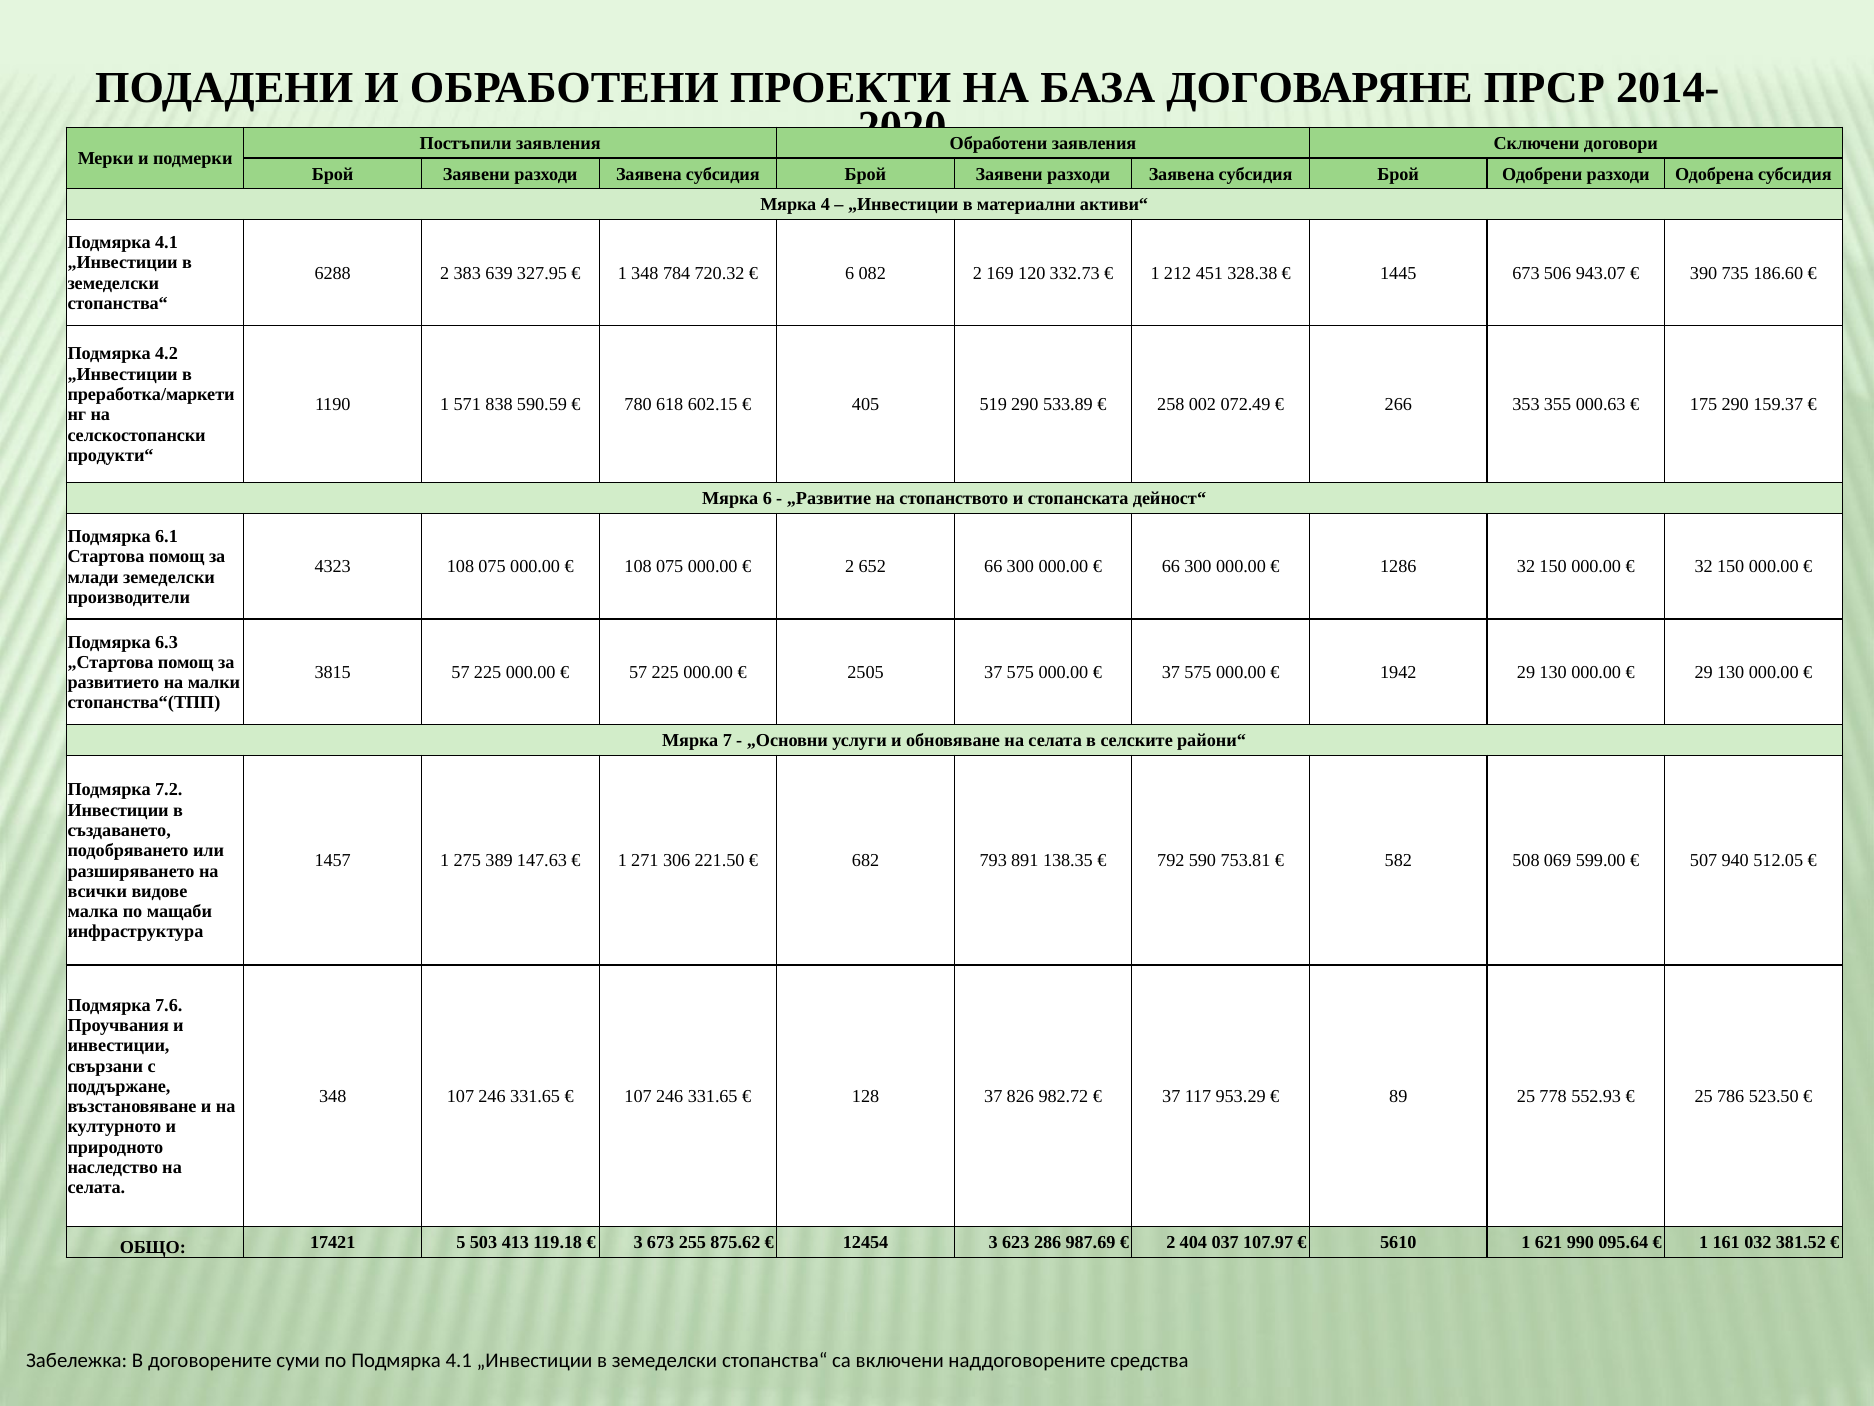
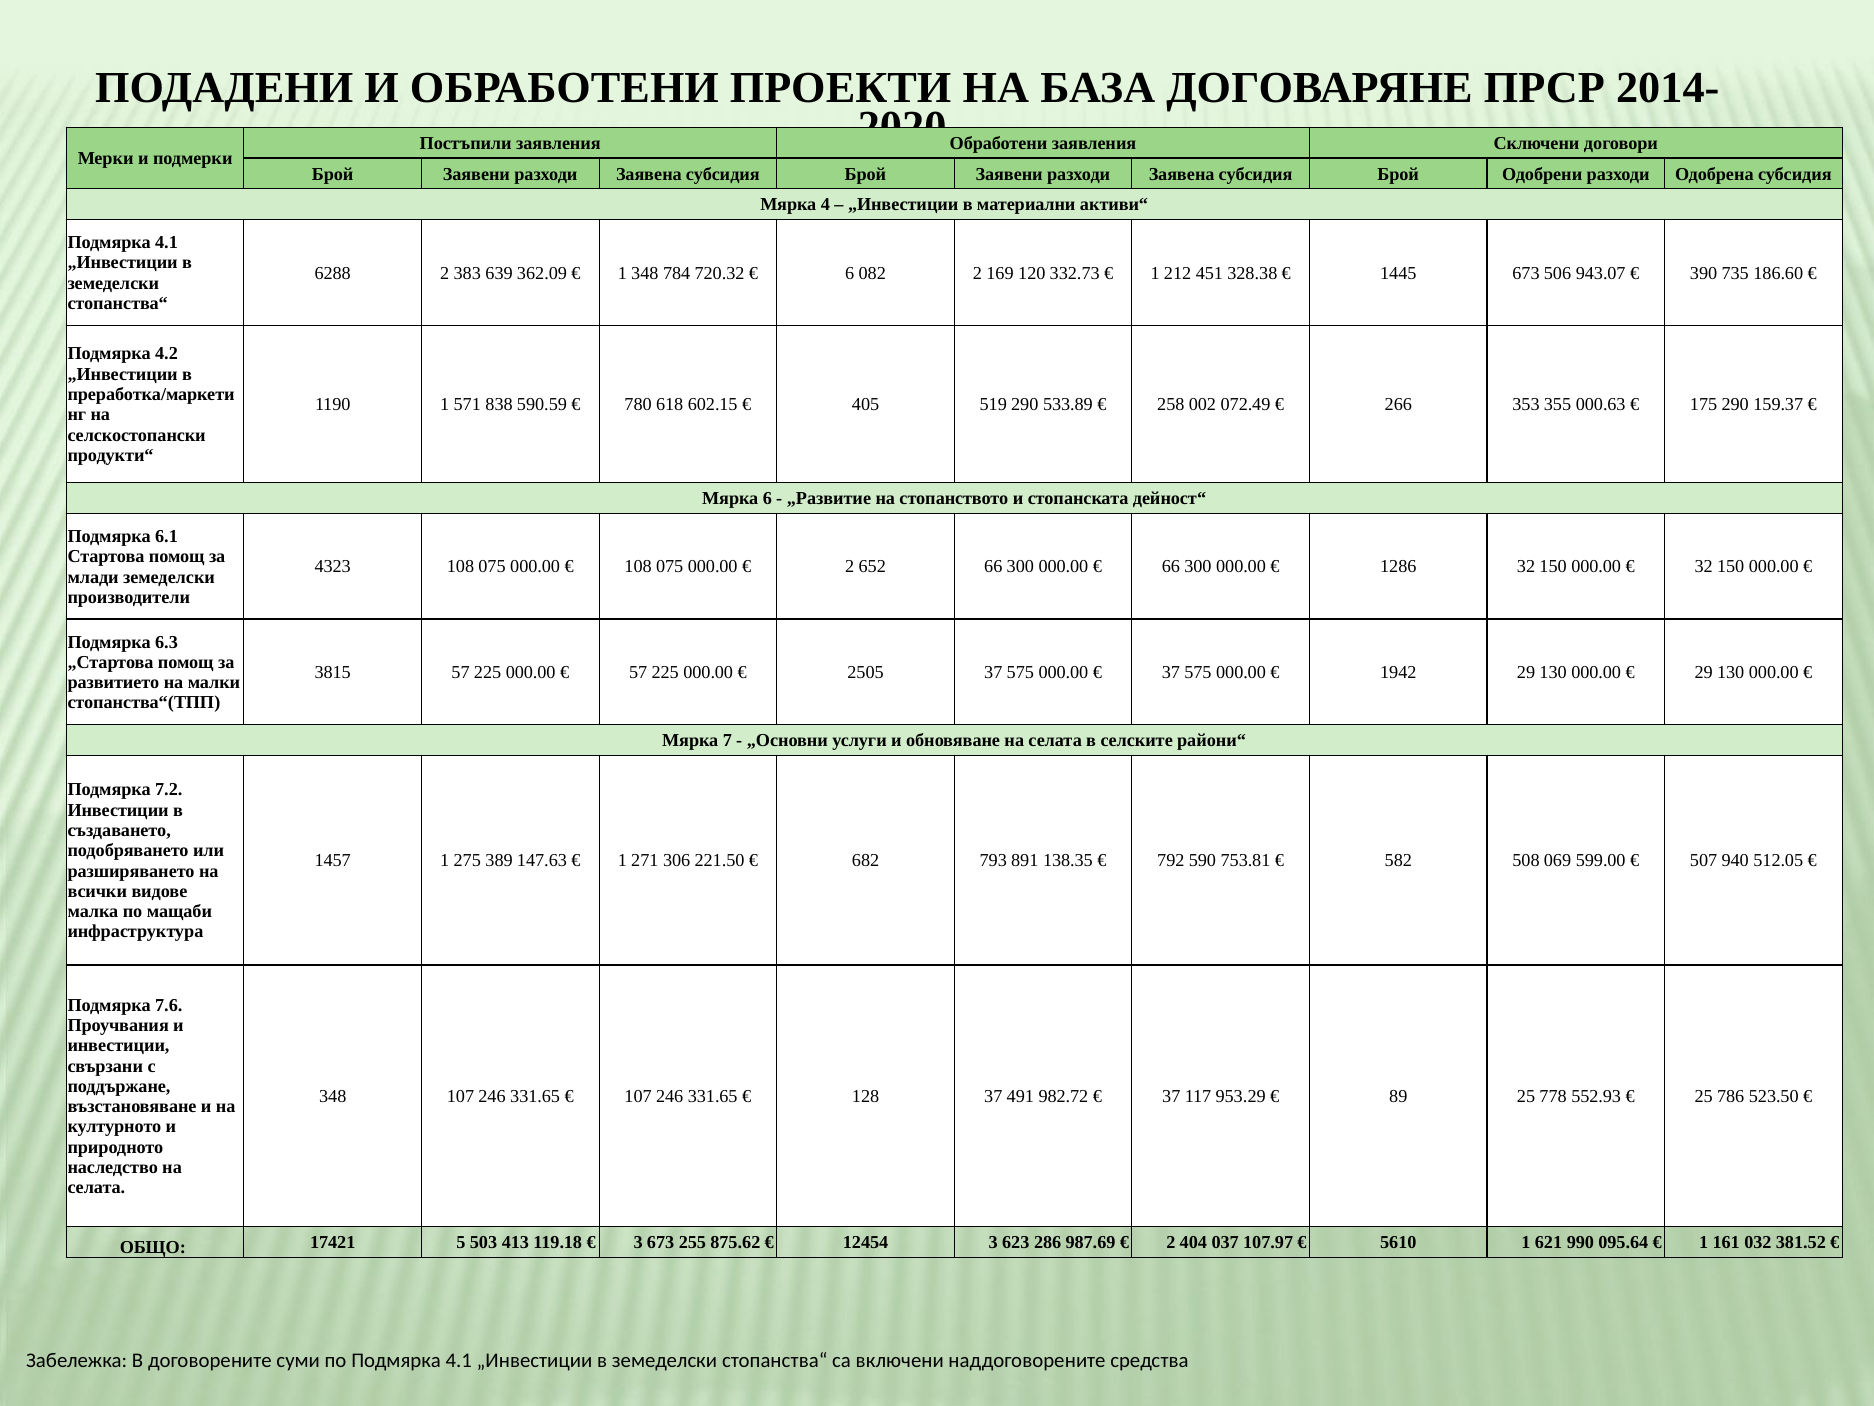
327.95: 327.95 -> 362.09
826: 826 -> 491
